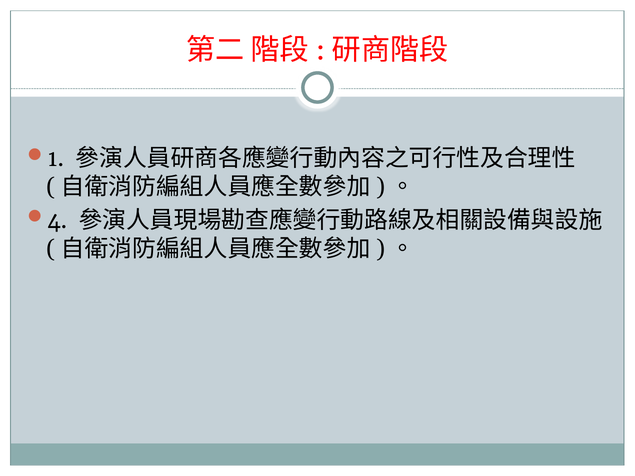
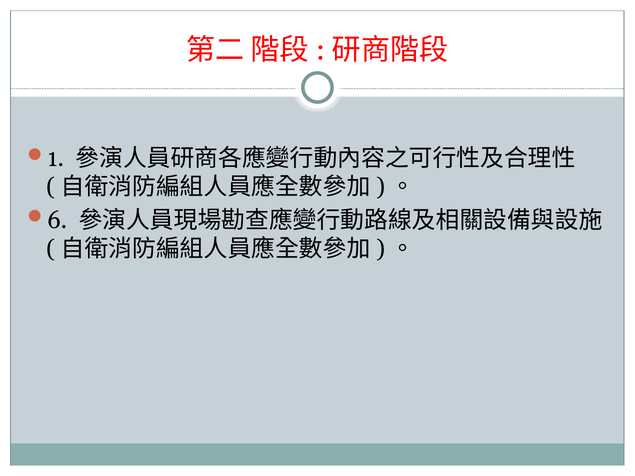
4: 4 -> 6
